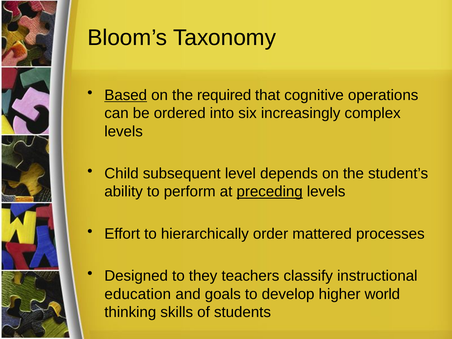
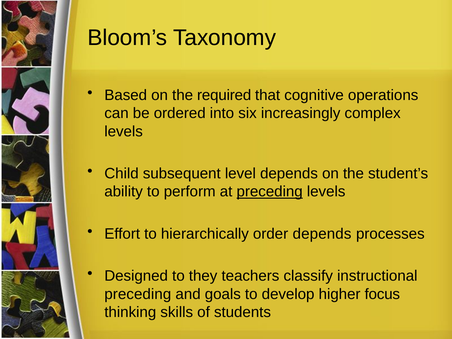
Based underline: present -> none
order mattered: mattered -> depends
education at (138, 294): education -> preceding
world: world -> focus
